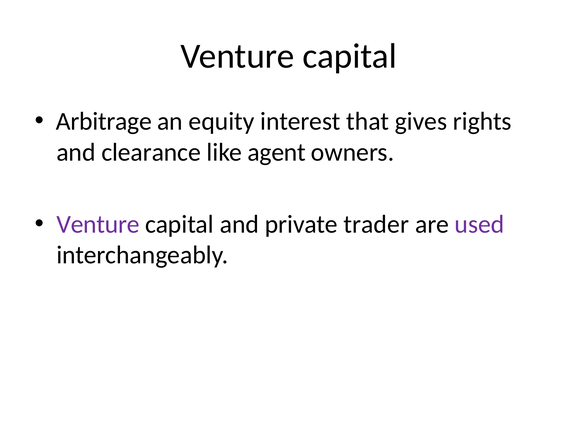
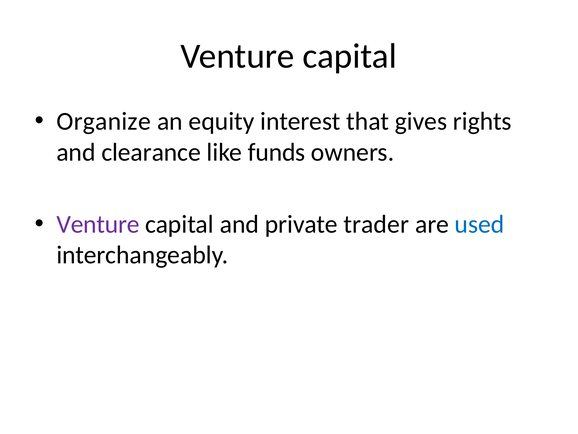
Arbitrage: Arbitrage -> Organize
agent: agent -> funds
used colour: purple -> blue
